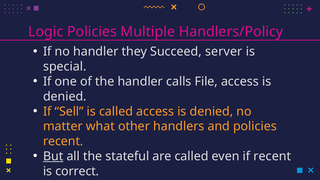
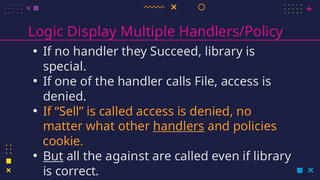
Logic Policies: Policies -> Display
Succeed server: server -> library
handlers underline: none -> present
recent at (63, 141): recent -> cookie
stateful: stateful -> against
if recent: recent -> library
